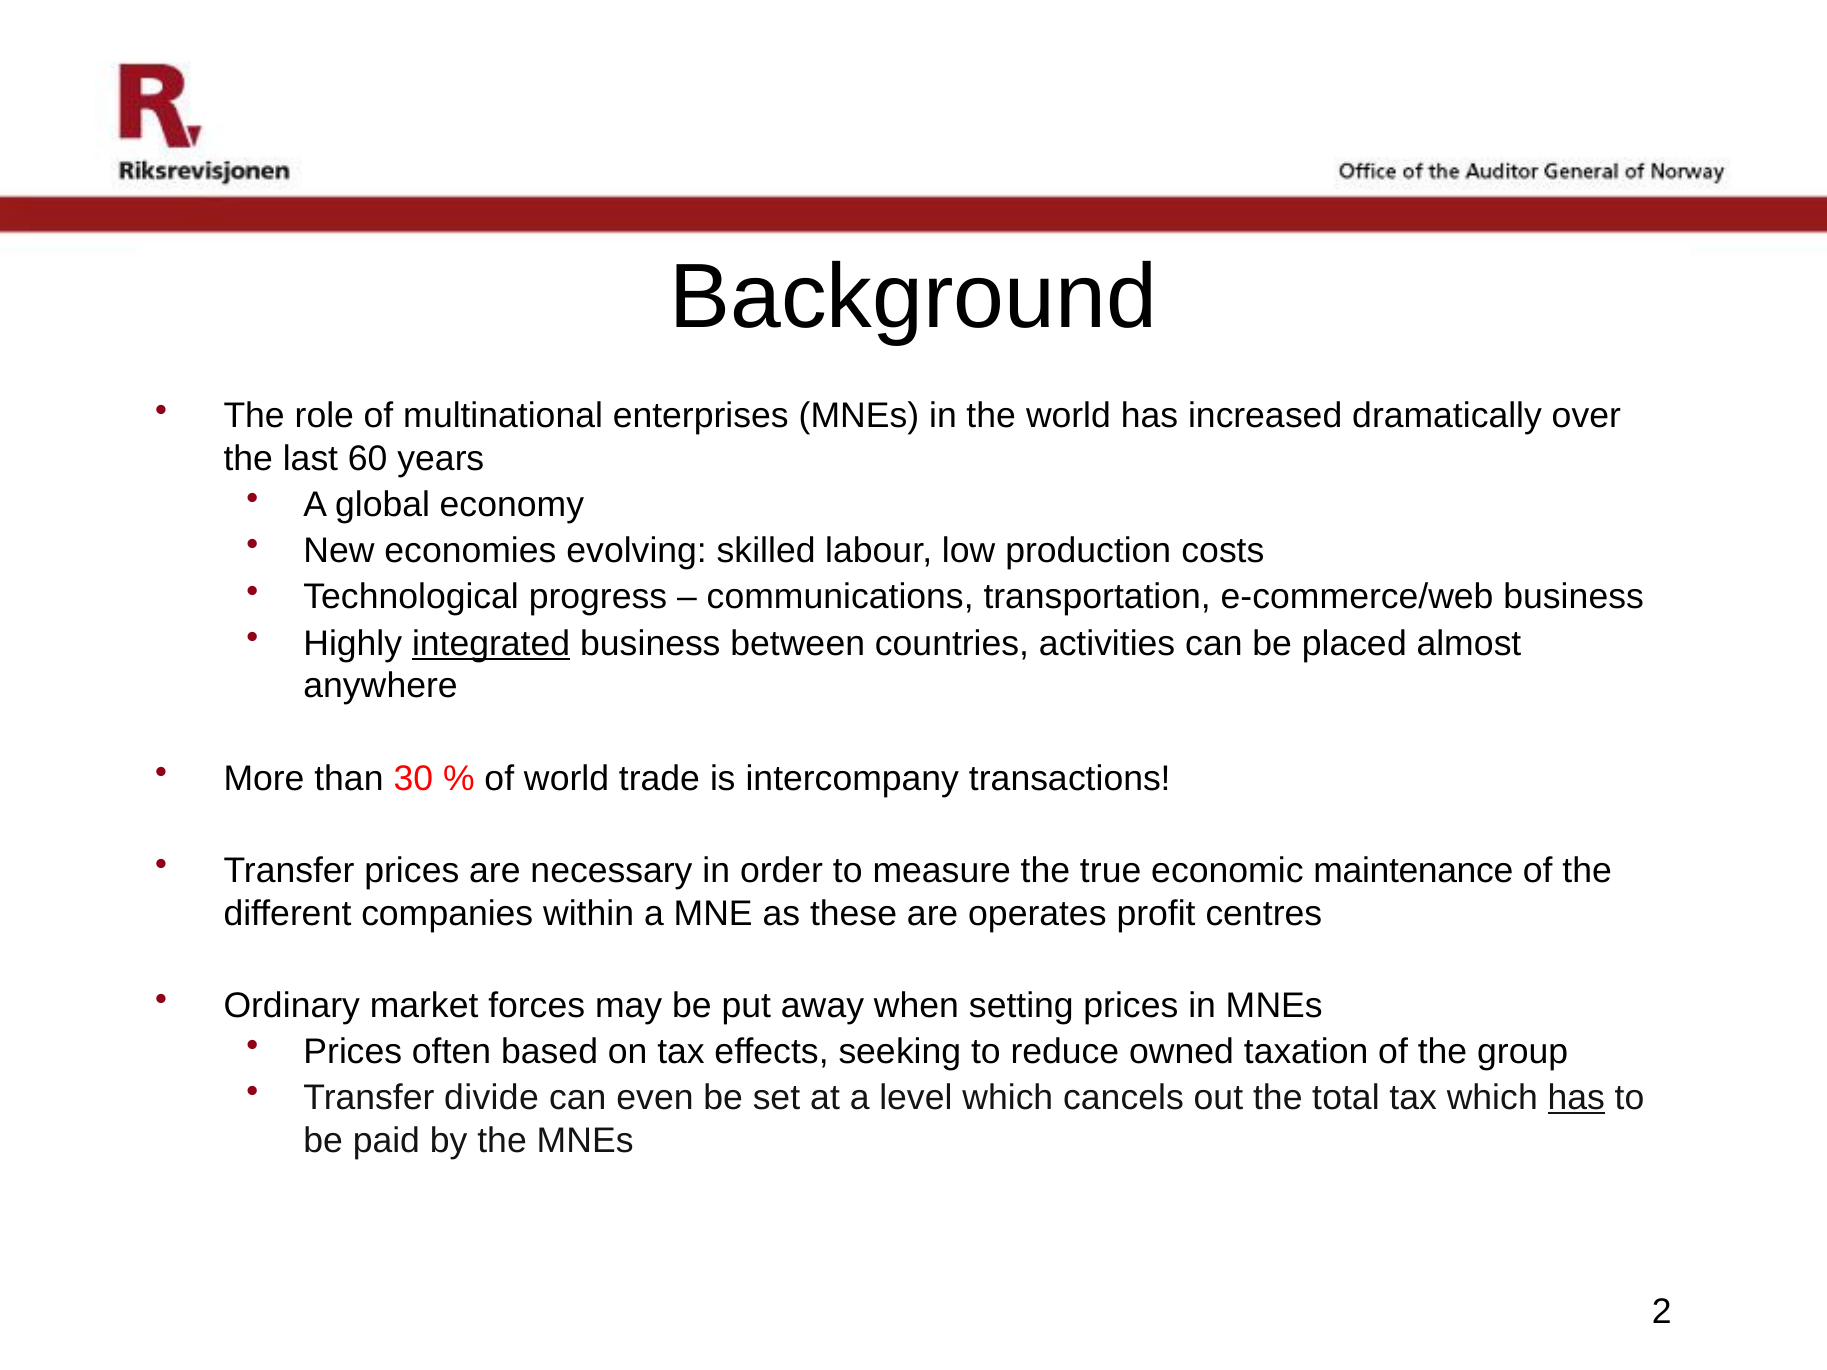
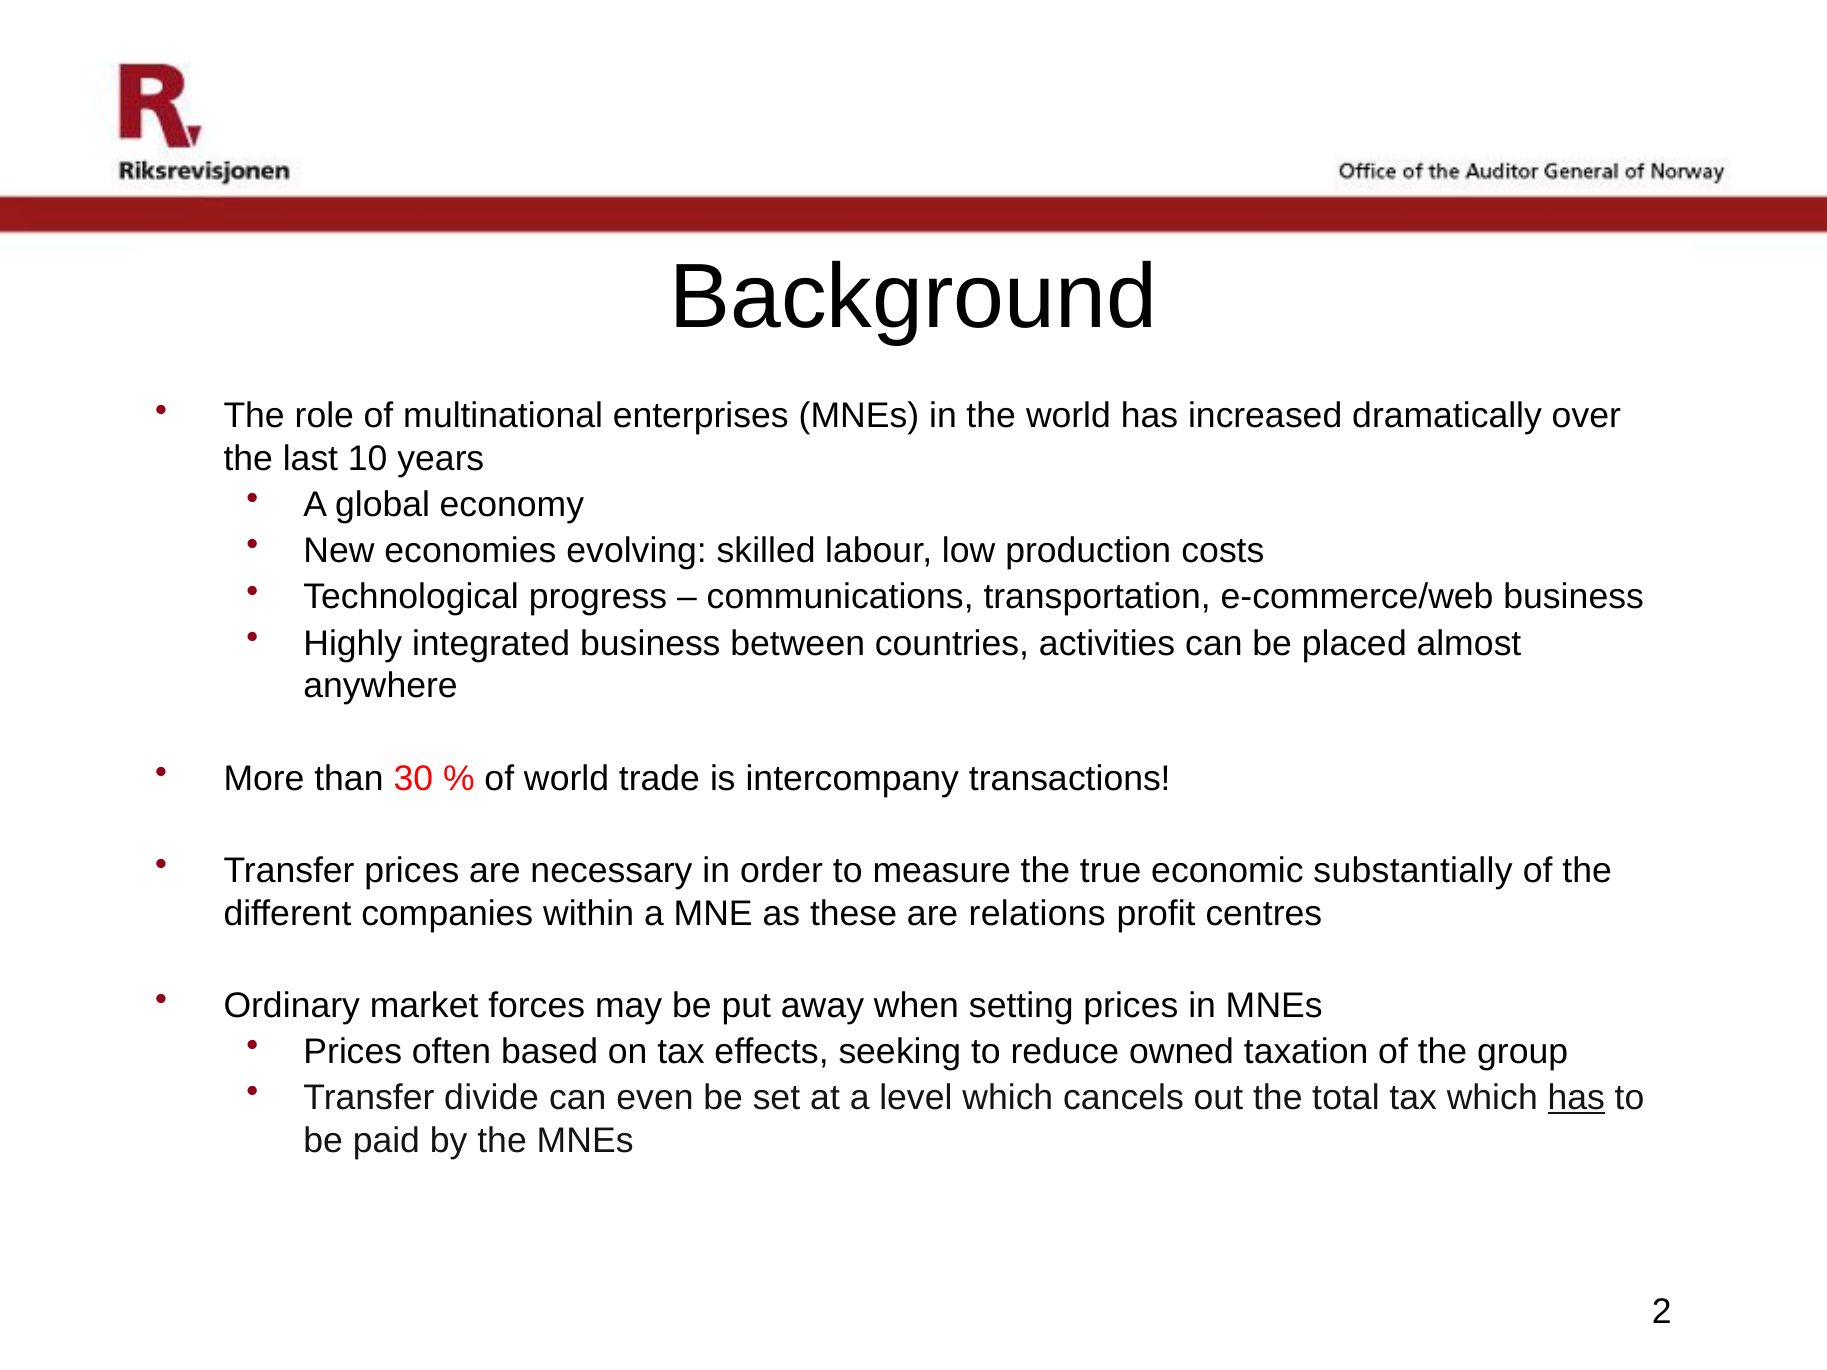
60: 60 -> 10
integrated underline: present -> none
maintenance: maintenance -> substantially
operates: operates -> relations
